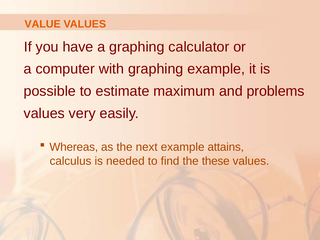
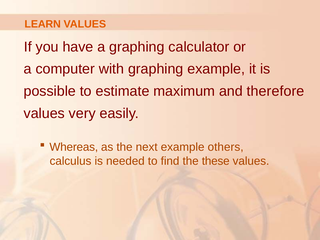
VALUE: VALUE -> LEARN
problems: problems -> therefore
attains: attains -> others
